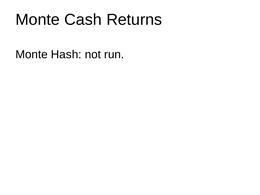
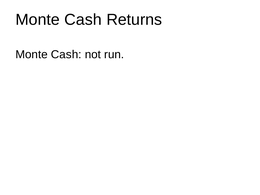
Hash at (66, 55): Hash -> Cash
